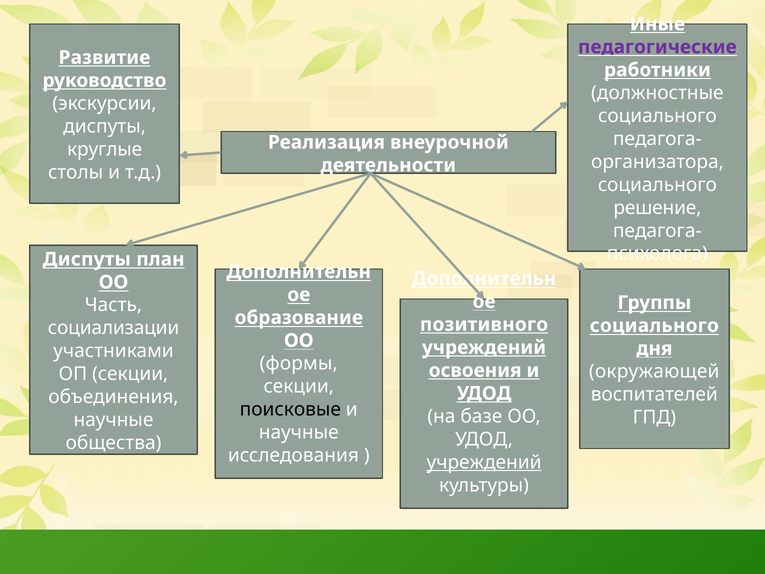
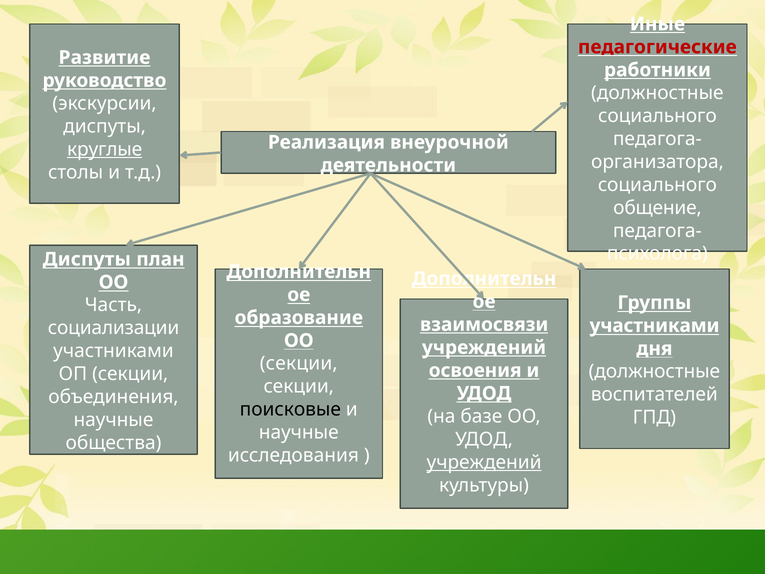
педагогические colour: purple -> red
круглые underline: none -> present
решение: решение -> общение
позитивного: позитивного -> взаимосвязи
социального at (654, 326): социального -> участниками
формы at (299, 363): формы -> секции
окружающей at (654, 371): окружающей -> должностные
